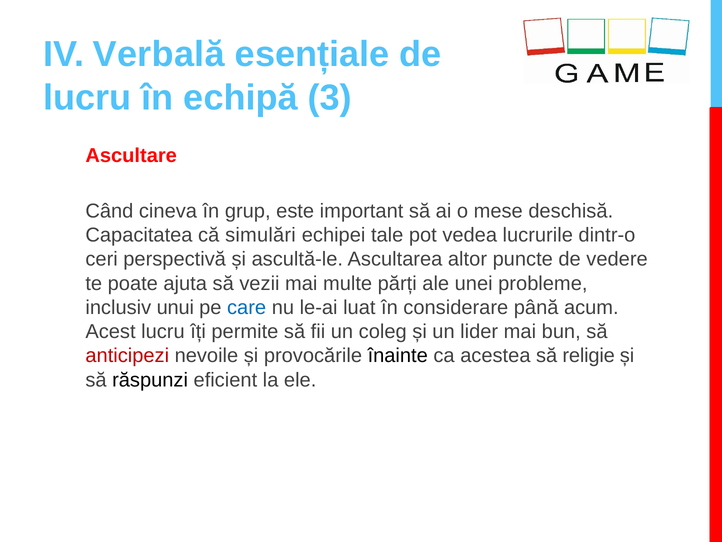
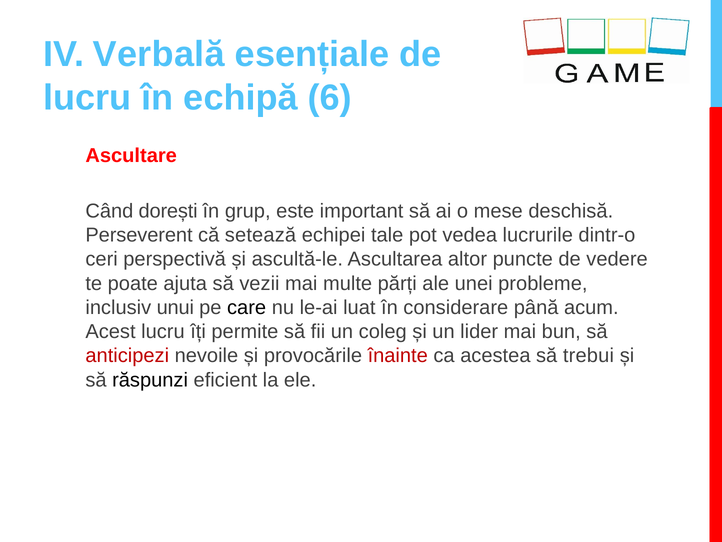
3: 3 -> 6
cineva: cineva -> dorești
Capacitatea: Capacitatea -> Perseverent
simulări: simulări -> setează
care colour: blue -> black
înainte colour: black -> red
religie: religie -> trebui
